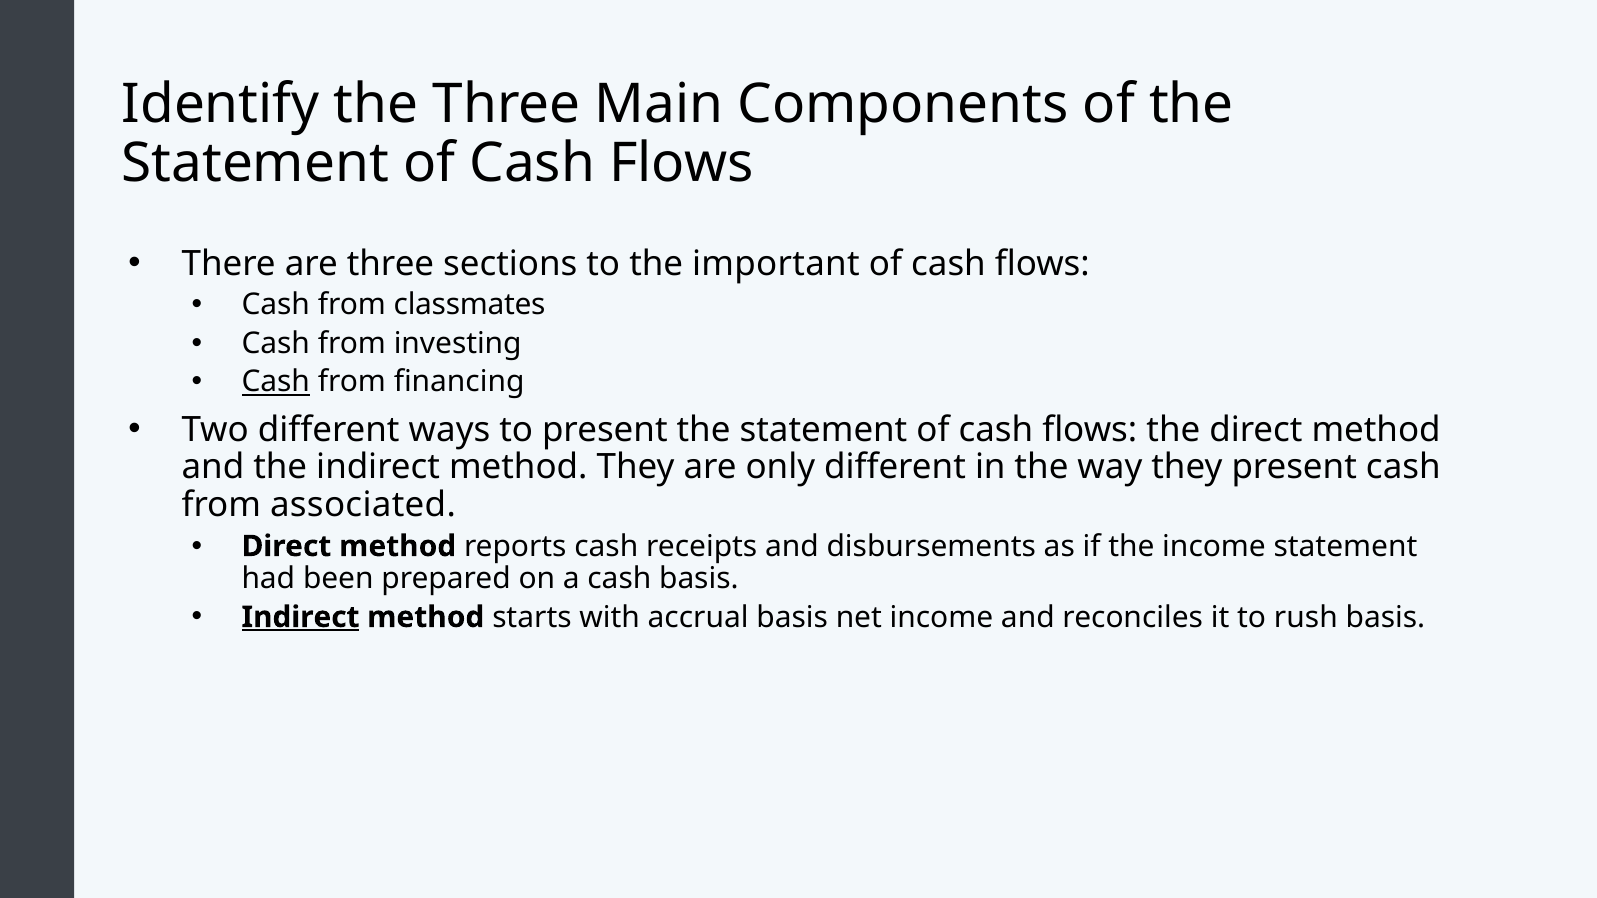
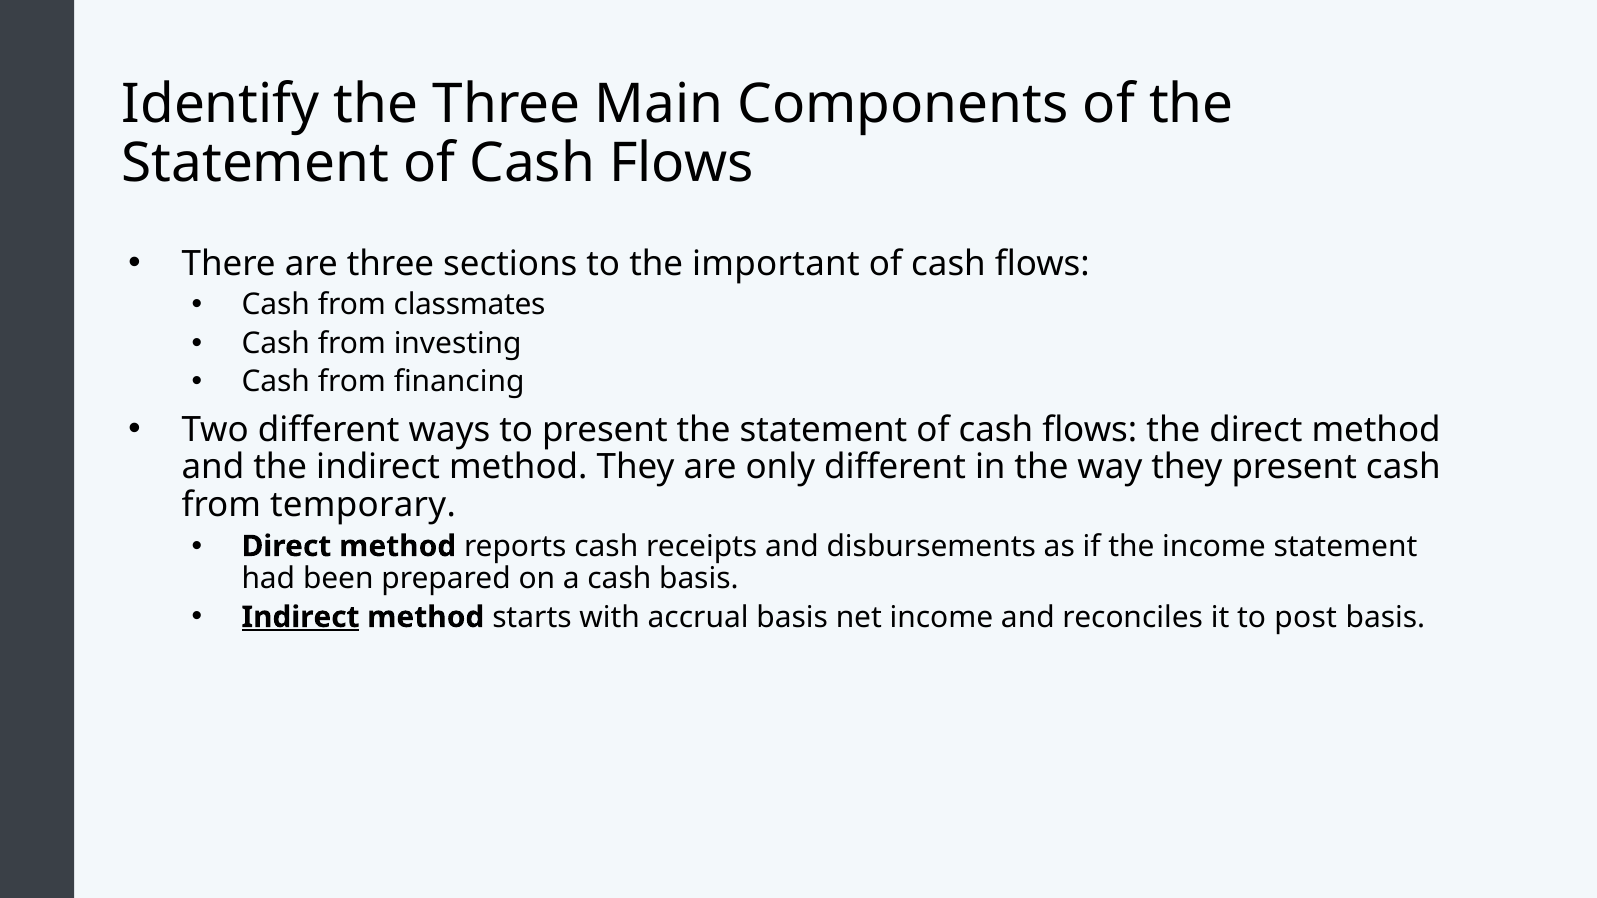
Cash at (276, 382) underline: present -> none
associated: associated -> temporary
rush: rush -> post
